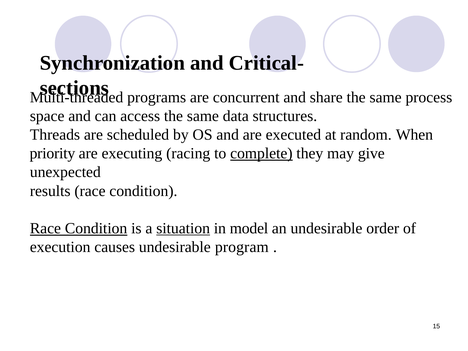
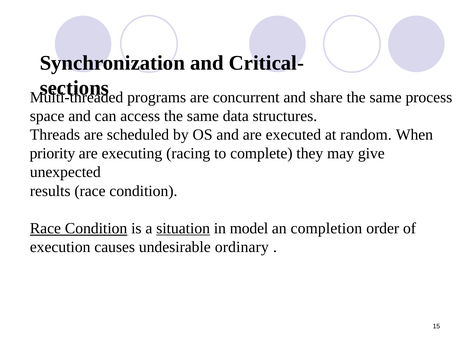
complete underline: present -> none
an undesirable: undesirable -> completion
program: program -> ordinary
